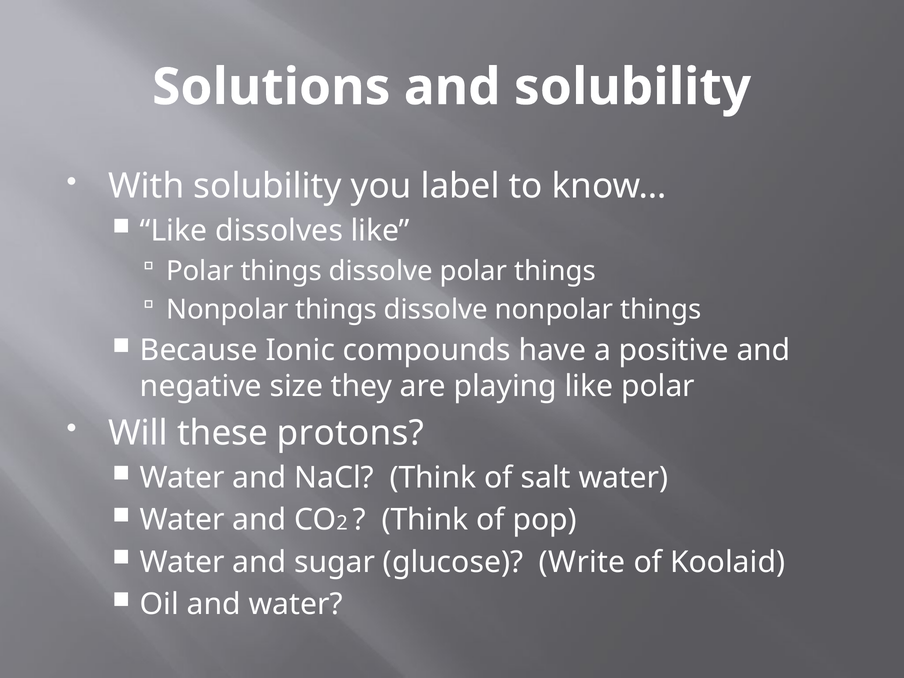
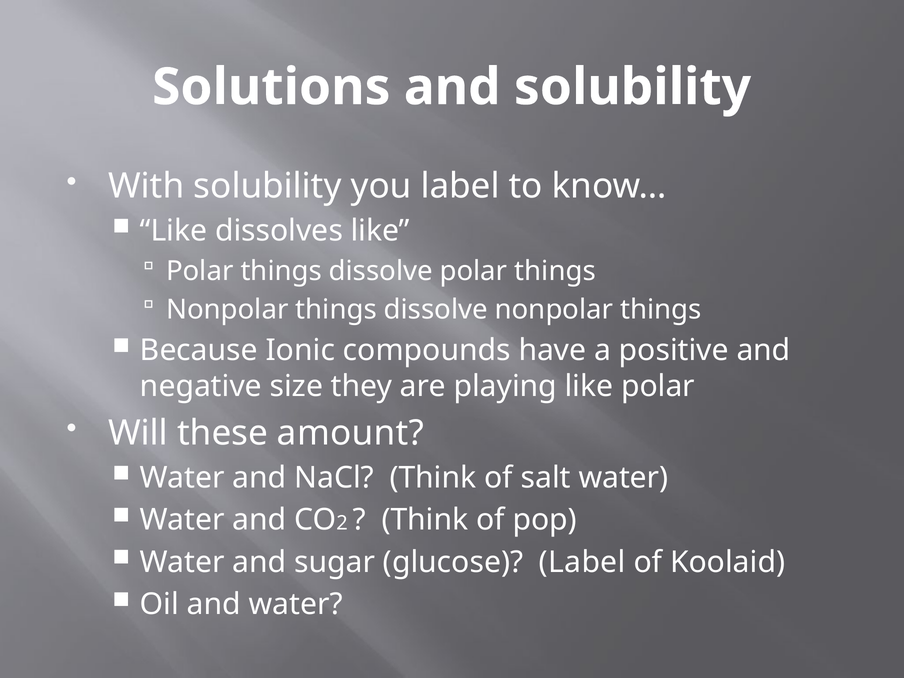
protons: protons -> amount
glucose Write: Write -> Label
